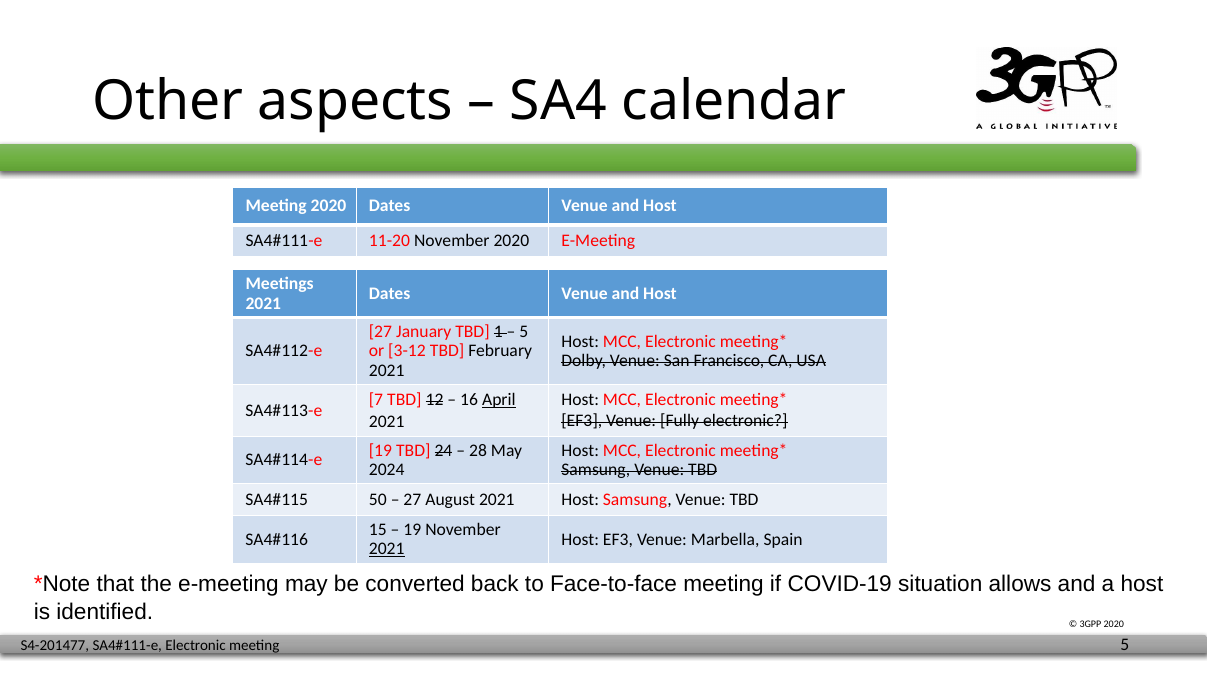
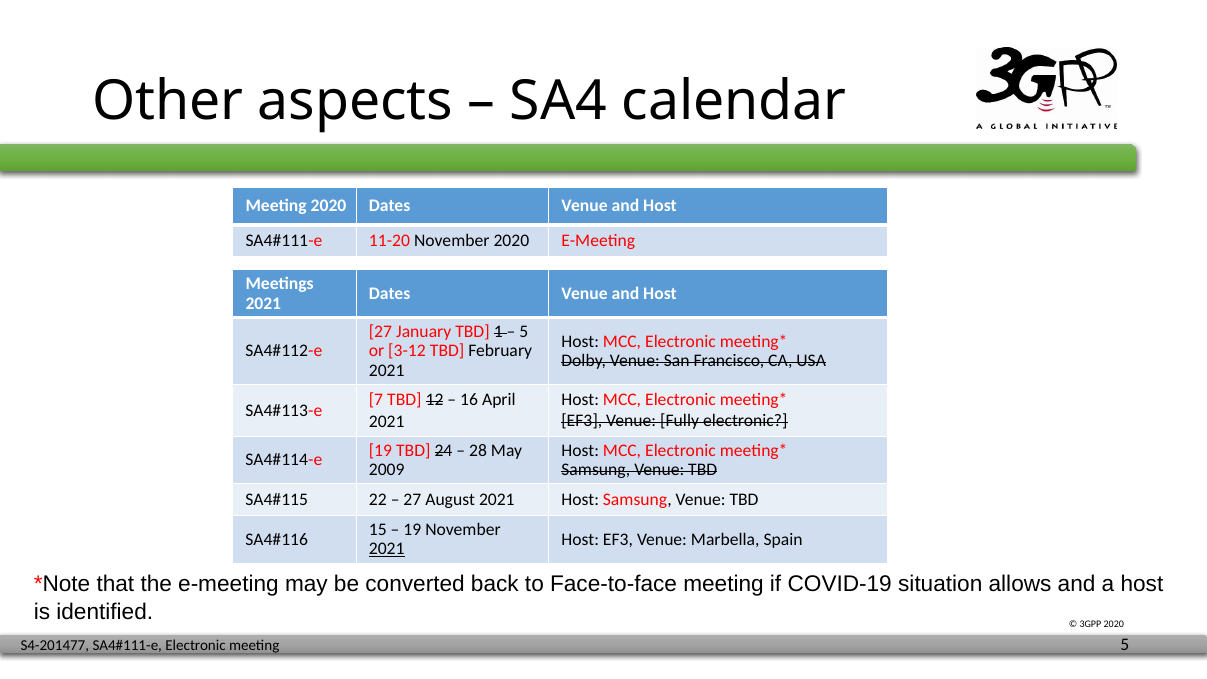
April underline: present -> none
2024: 2024 -> 2009
50: 50 -> 22
